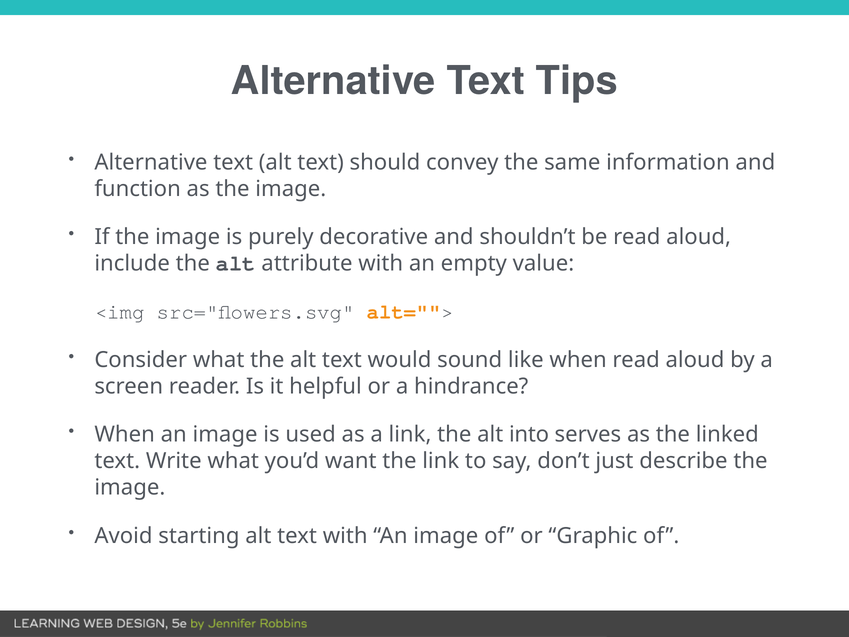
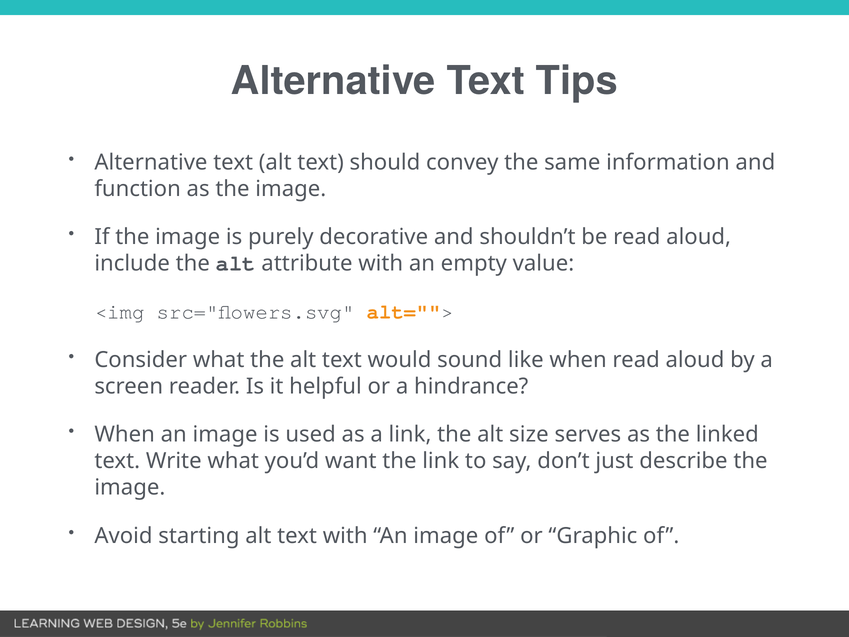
into: into -> size
